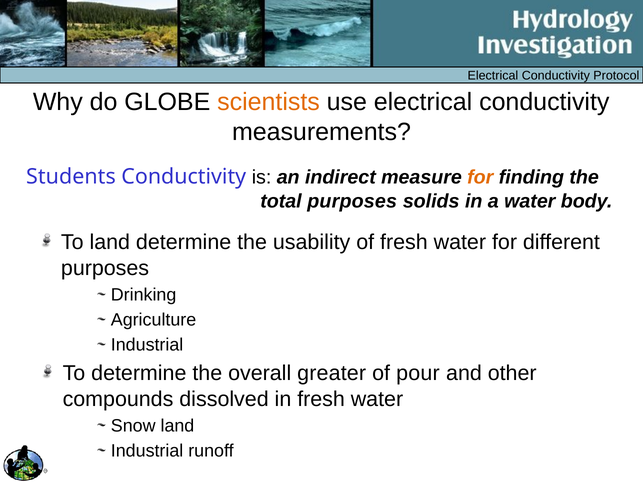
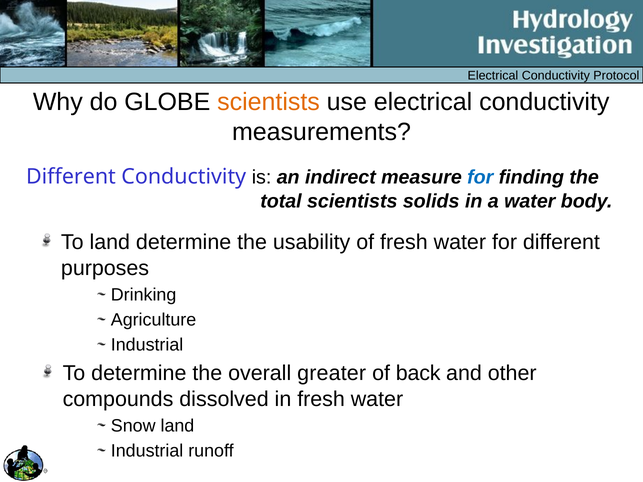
Students at (71, 177): Students -> Different
for at (480, 178) colour: orange -> blue
total purposes: purposes -> scientists
pour: pour -> back
